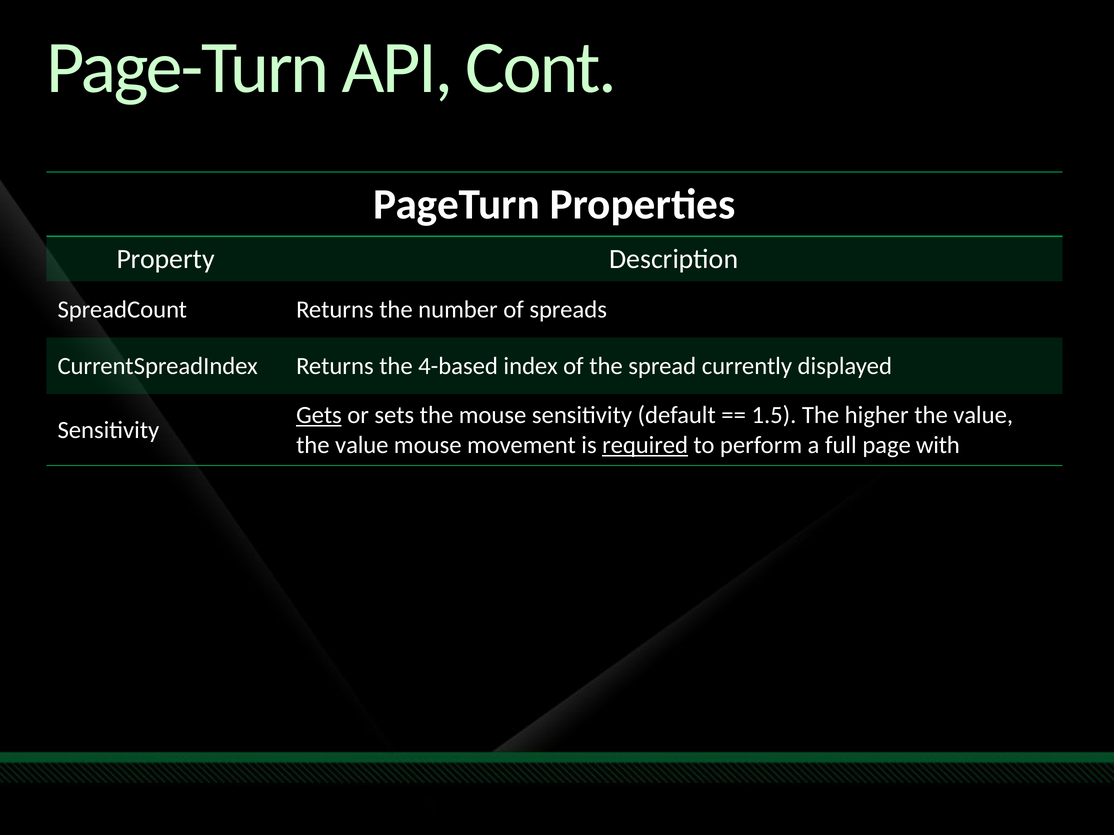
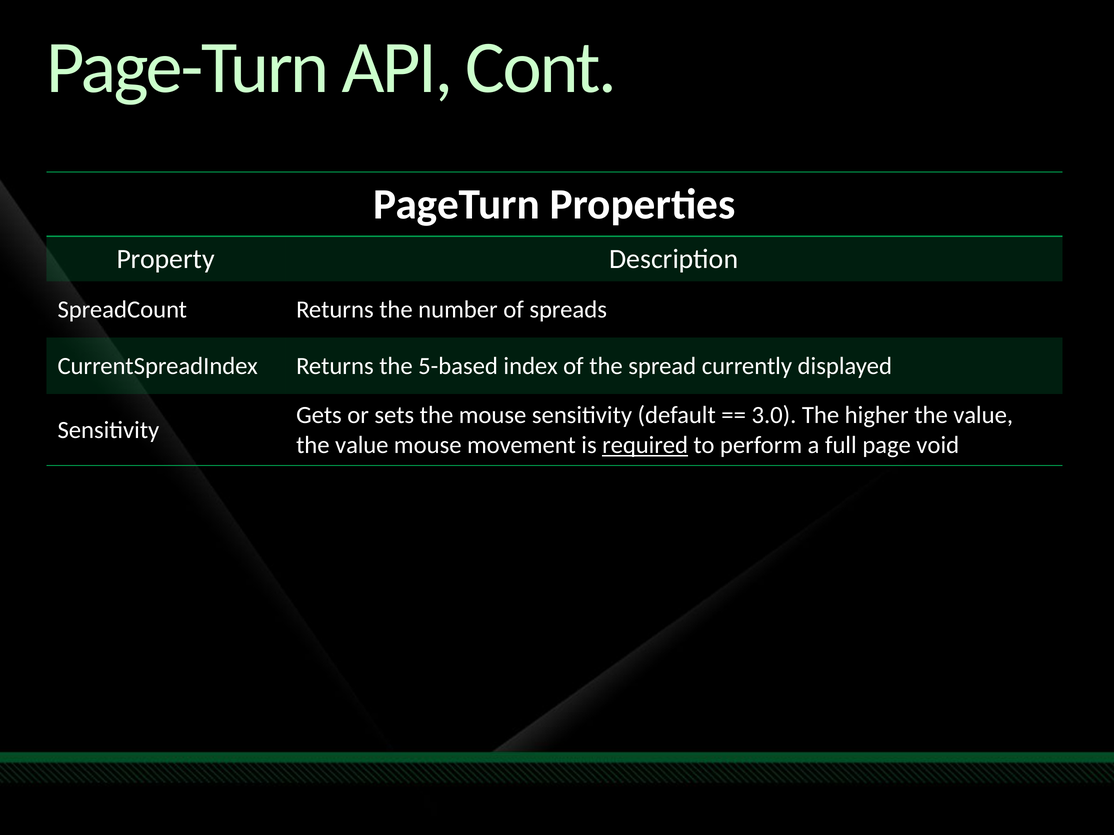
4-based: 4-based -> 5-based
Gets underline: present -> none
1.5: 1.5 -> 3.0
with: with -> void
